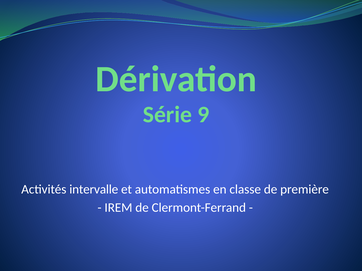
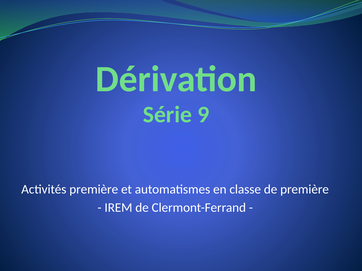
Activités intervalle: intervalle -> première
